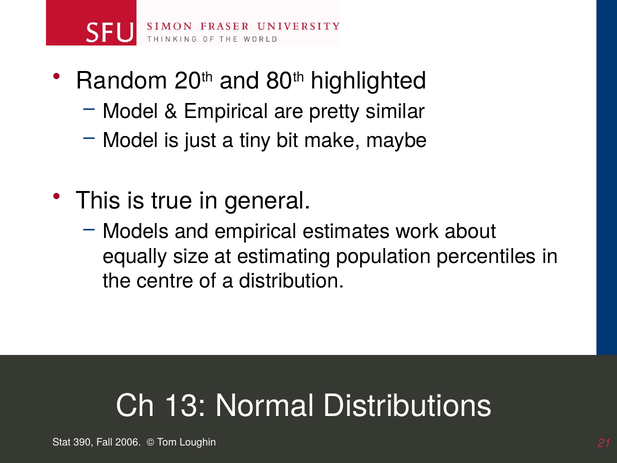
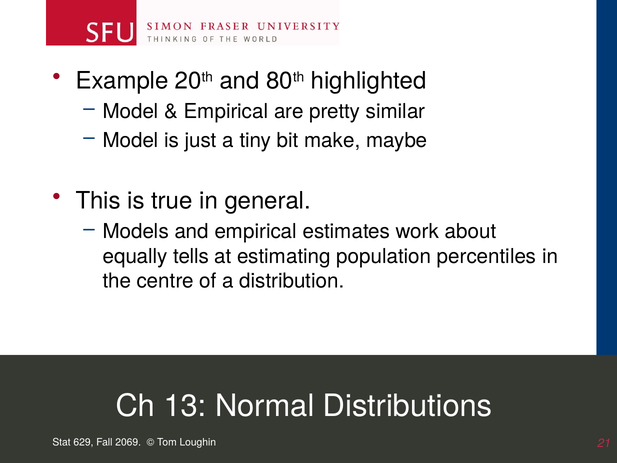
Random: Random -> Example
size: size -> tells
390: 390 -> 629
2006: 2006 -> 2069
